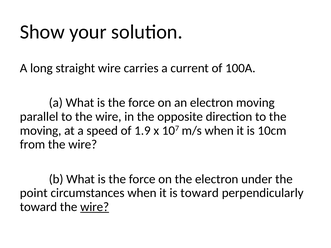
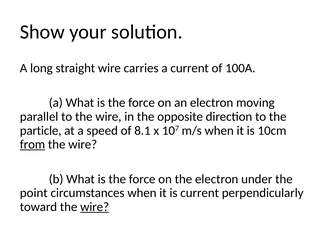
moving at (41, 131): moving -> particle
1.9: 1.9 -> 8.1
from underline: none -> present
is toward: toward -> current
